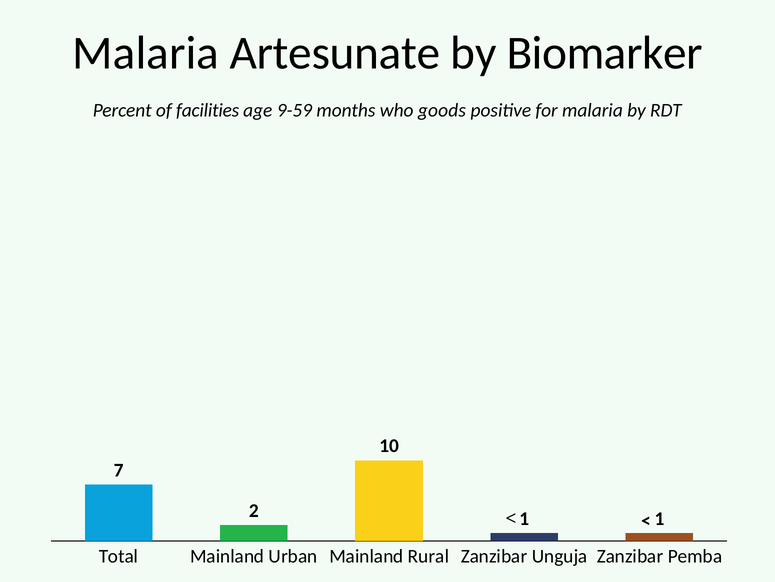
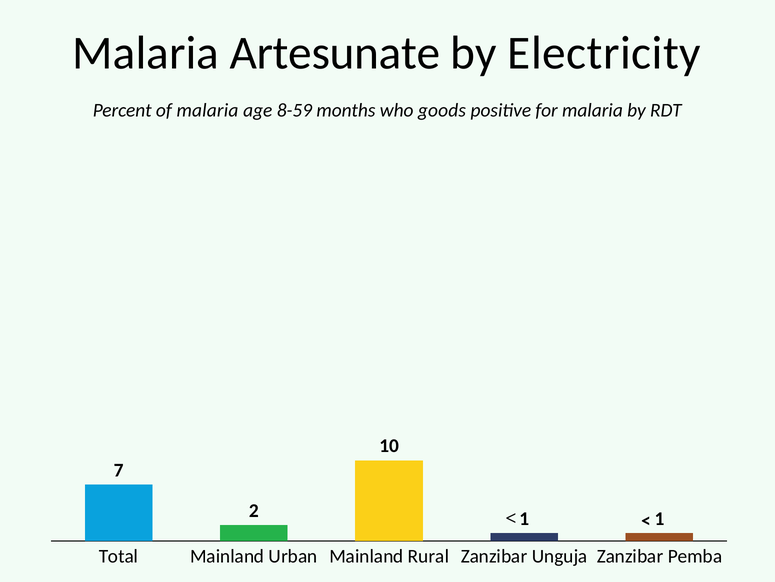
Biomarker: Biomarker -> Electricity
of facilities: facilities -> malaria
9-59: 9-59 -> 8-59
